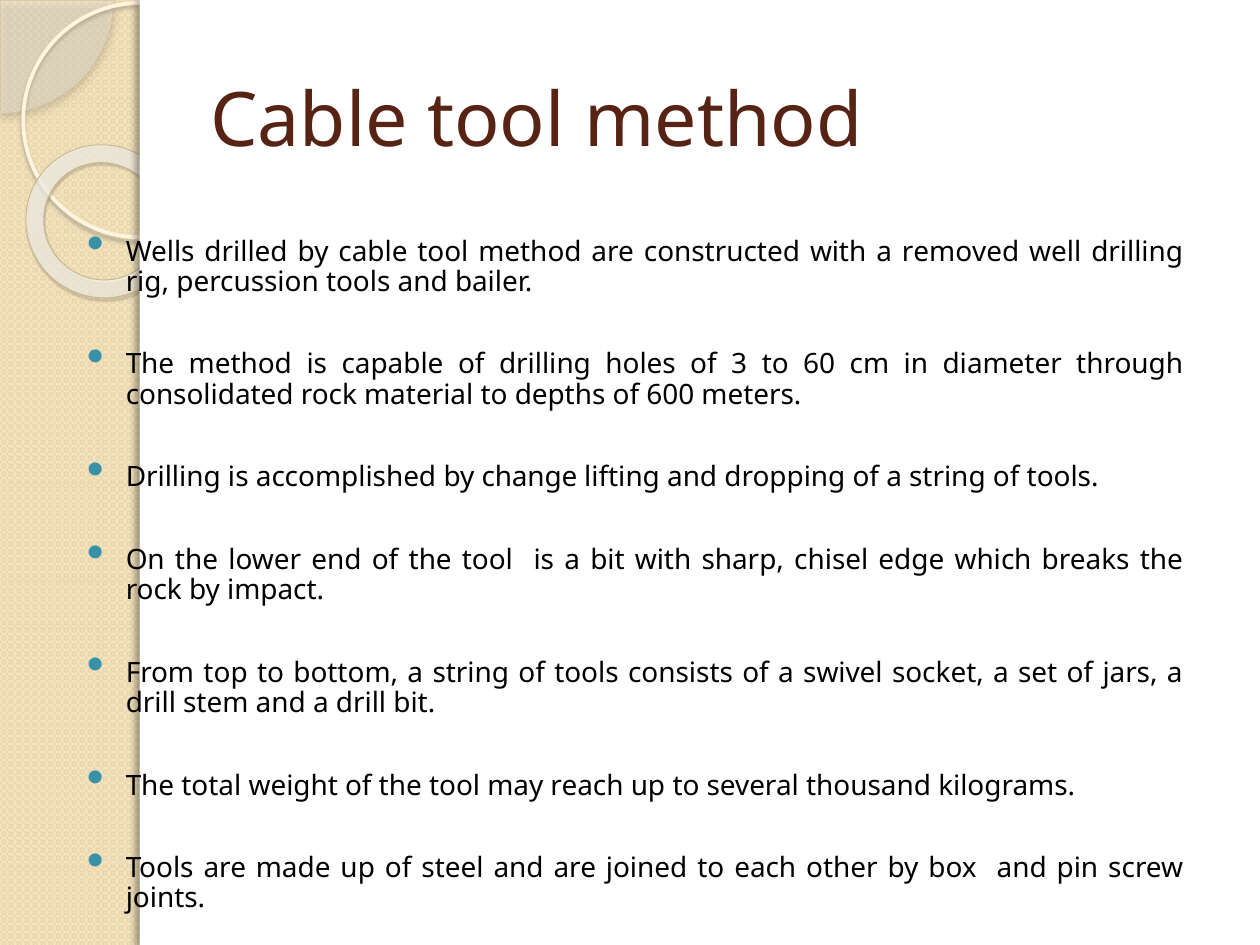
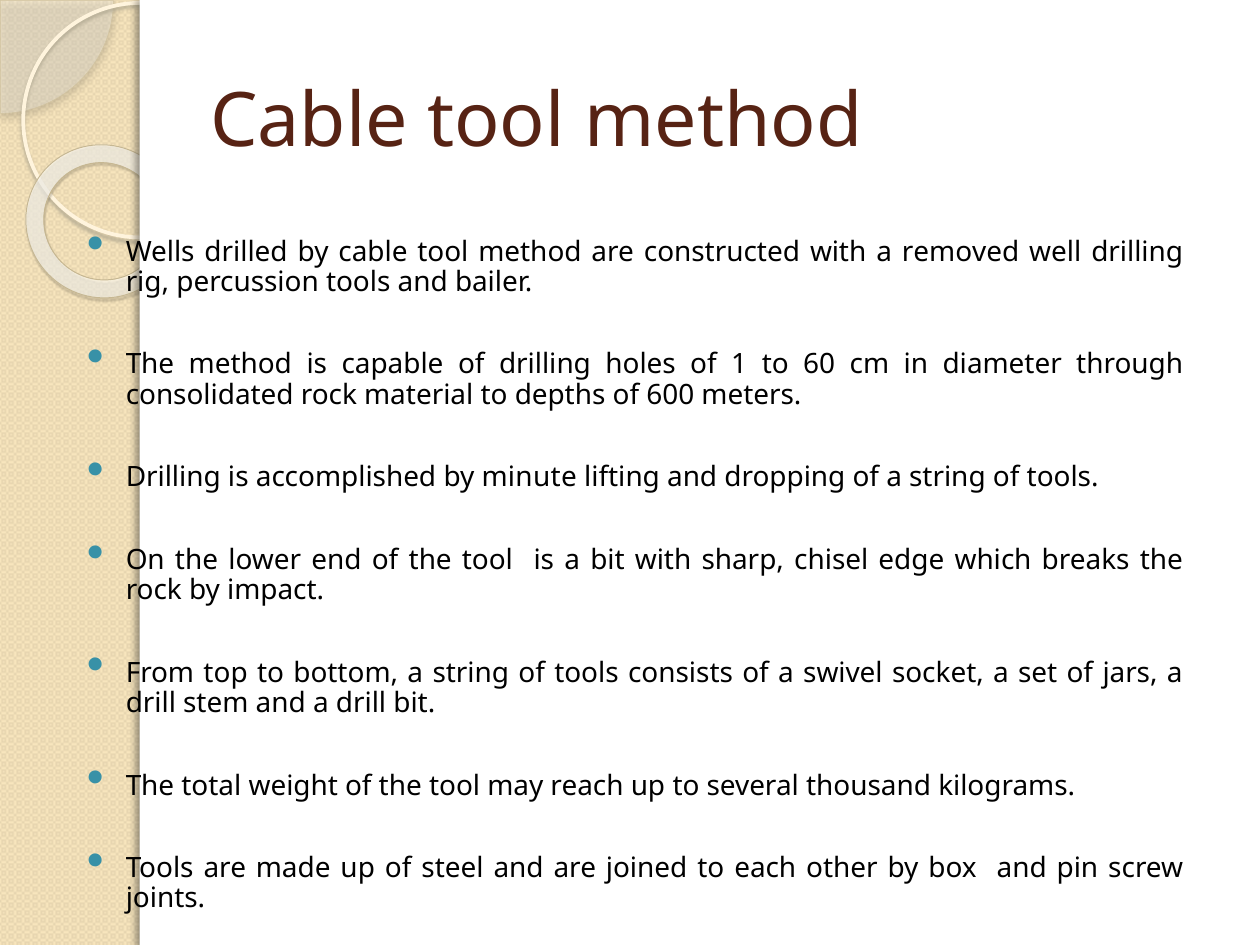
3: 3 -> 1
change: change -> minute
